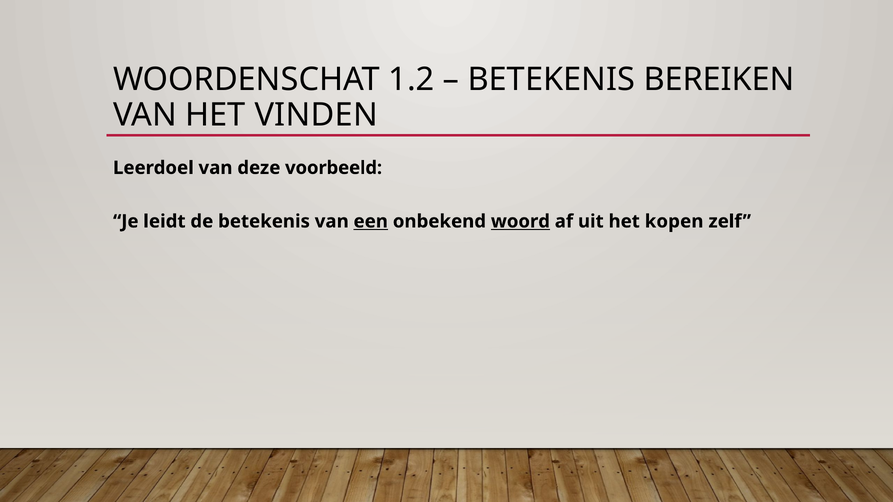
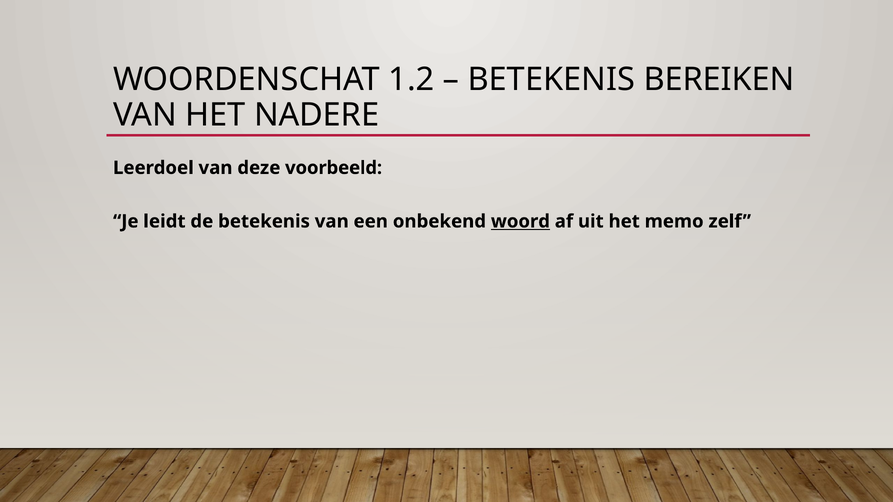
VINDEN: VINDEN -> NADERE
een underline: present -> none
kopen: kopen -> memo
